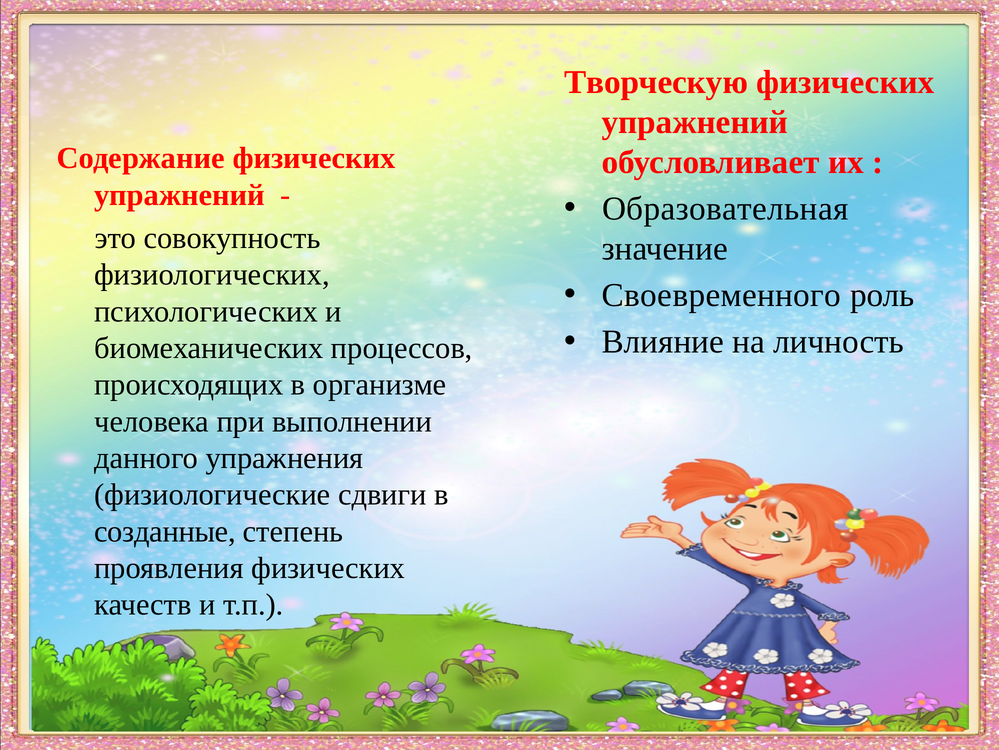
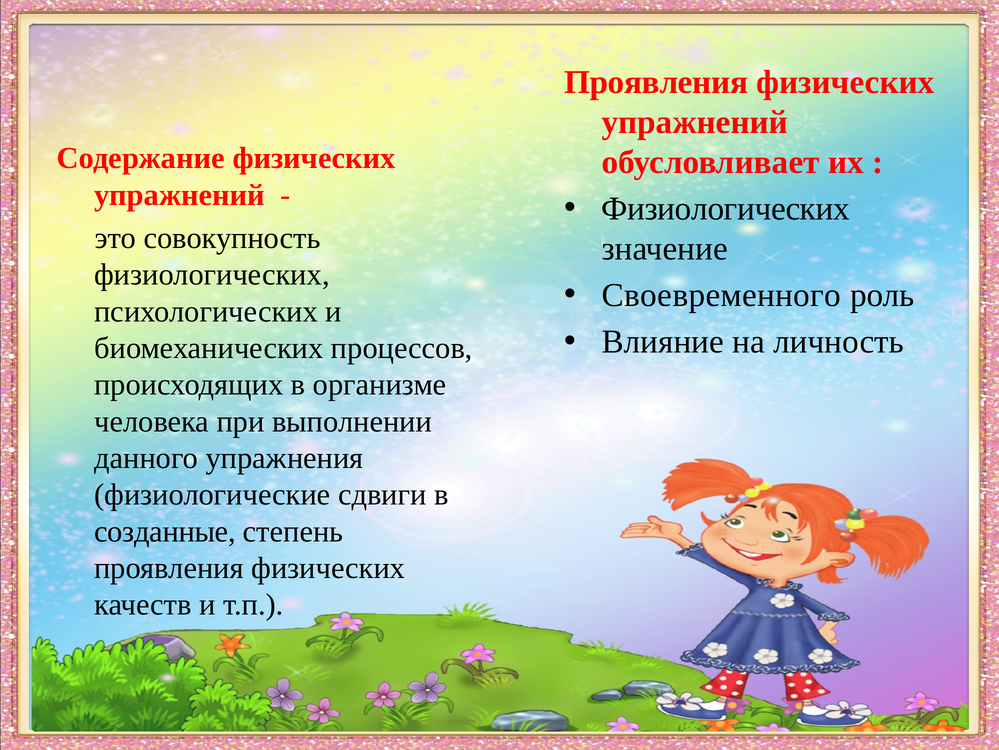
Творческую at (656, 82): Творческую -> Проявления
Образовательная at (725, 208): Образовательная -> Физиологических
